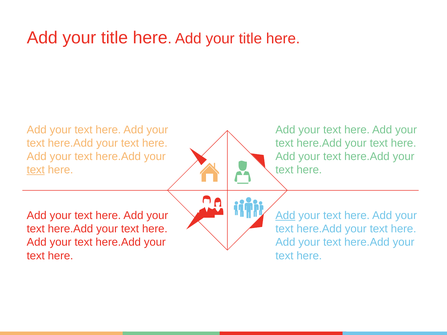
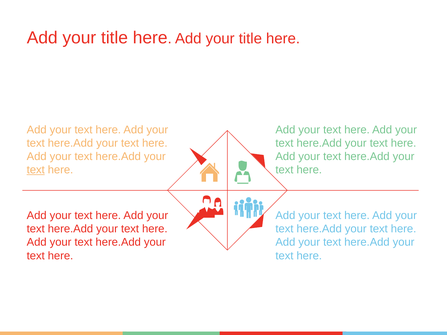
Add at (285, 216) underline: present -> none
